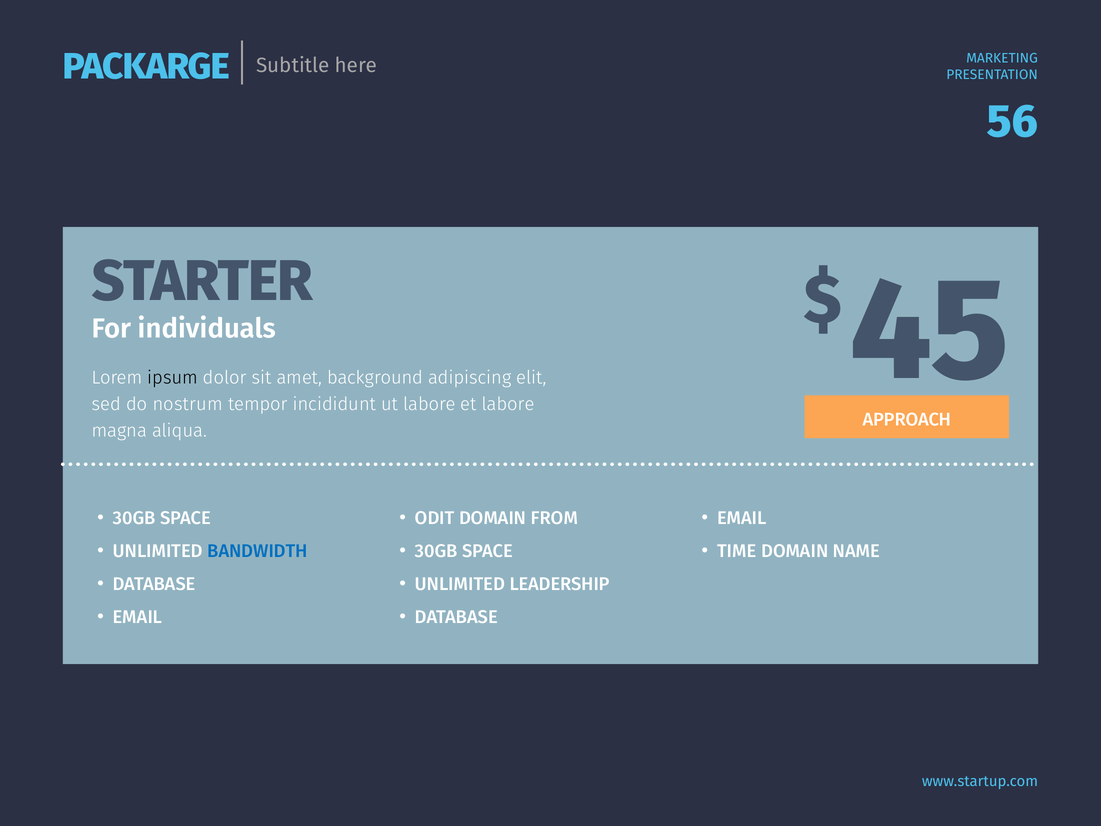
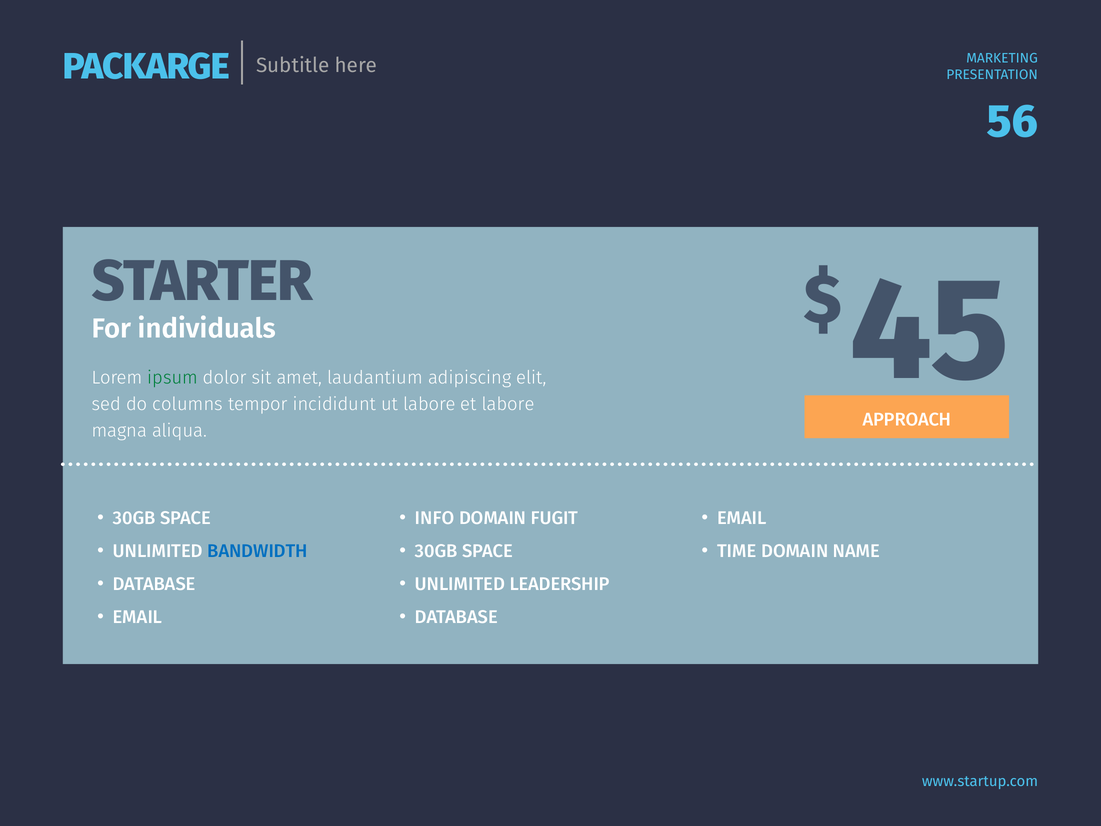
ipsum colour: black -> green
background: background -> laudantium
nostrum: nostrum -> columns
ODIT: ODIT -> INFO
FROM: FROM -> FUGIT
